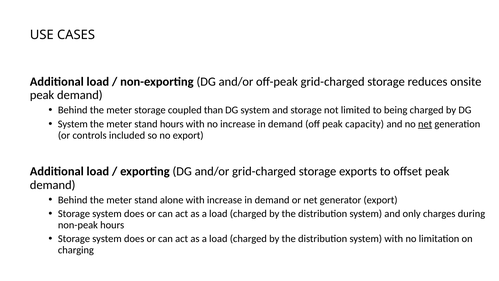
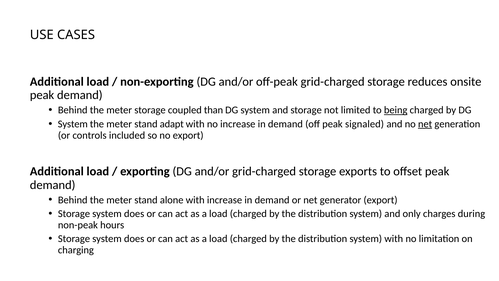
being underline: none -> present
stand hours: hours -> adapt
capacity: capacity -> signaled
